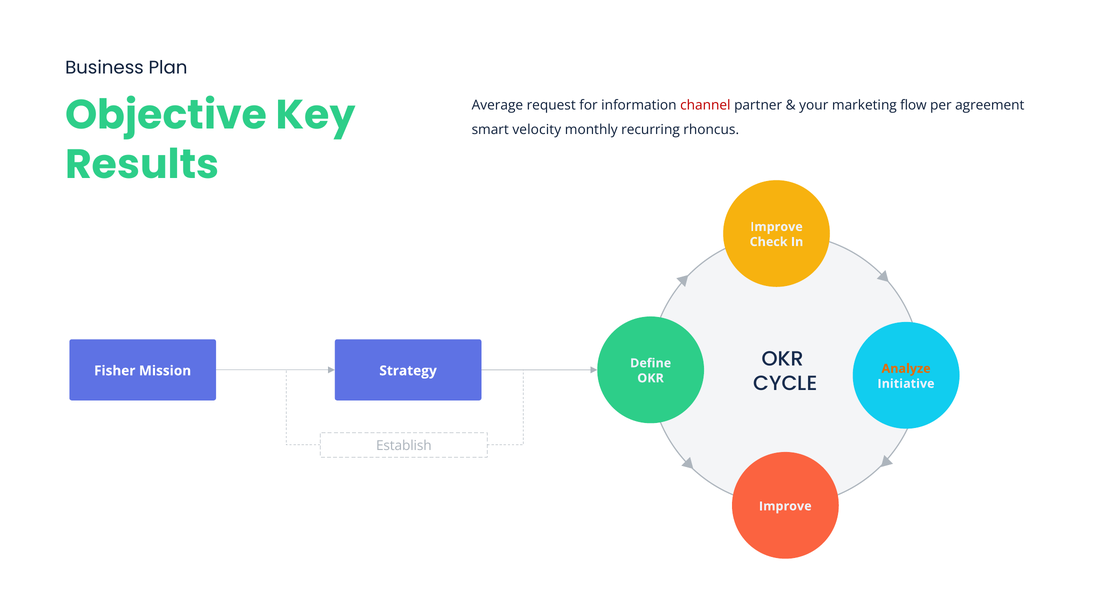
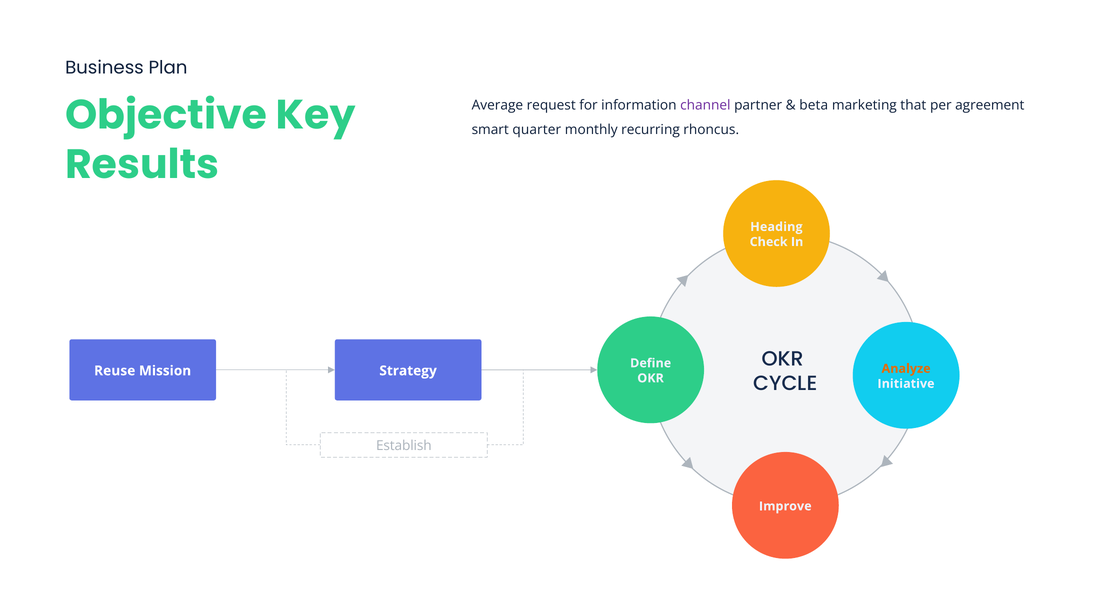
channel colour: red -> purple
your: your -> beta
flow: flow -> that
velocity: velocity -> quarter
Improve at (776, 227): Improve -> Heading
Fisher: Fisher -> Reuse
